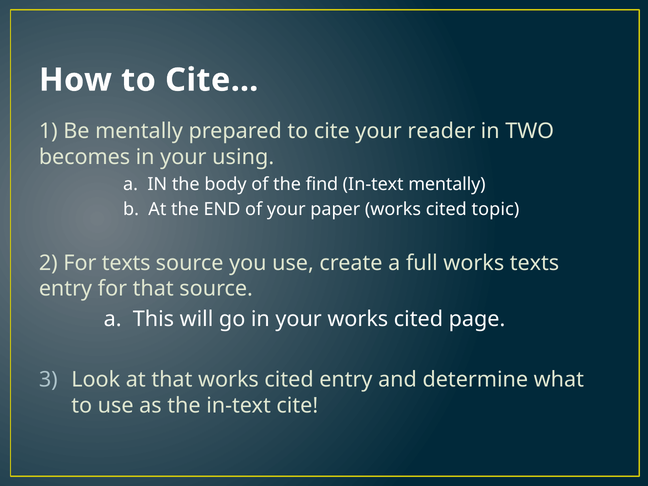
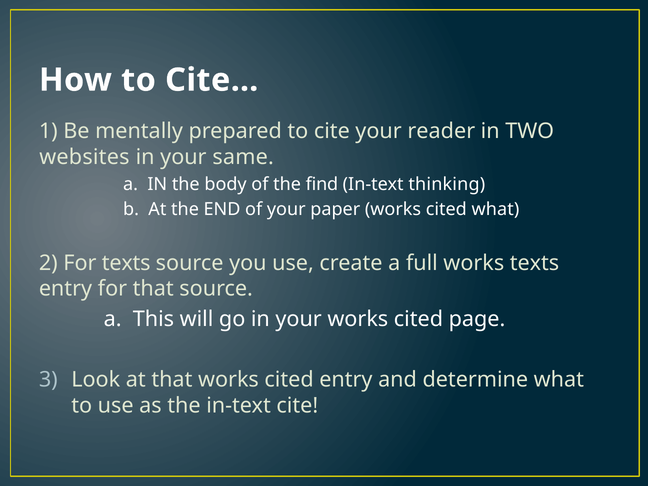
becomes: becomes -> websites
using: using -> same
In-text mentally: mentally -> thinking
cited topic: topic -> what
